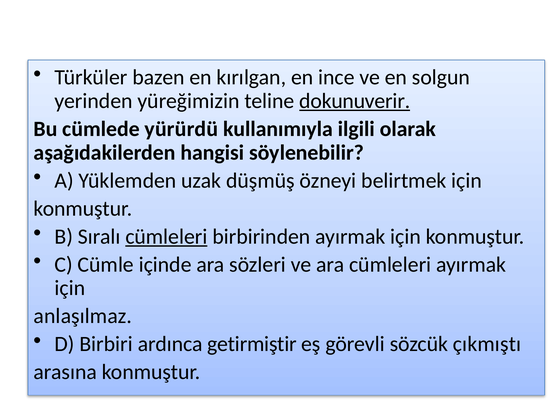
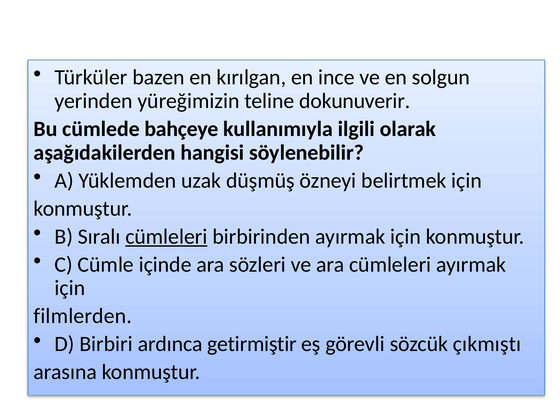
dokunuverir underline: present -> none
yürürdü: yürürdü -> bahçeye
anlaşılmaz: anlaşılmaz -> filmlerden
